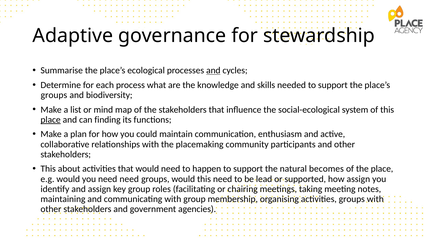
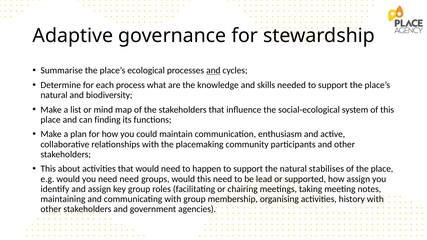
groups at (54, 95): groups -> natural
place at (51, 120) underline: present -> none
becomes: becomes -> stabilises
activities groups: groups -> history
